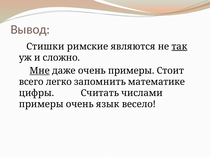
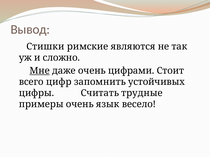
так underline: present -> none
очень примеры: примеры -> цифрами
легко: легко -> цифр
математике: математике -> устойчивых
числами: числами -> трудные
